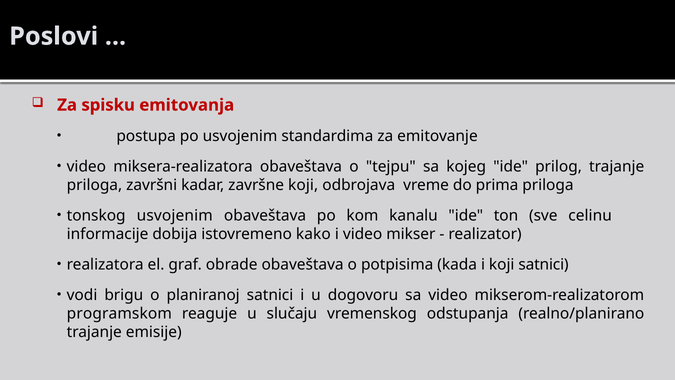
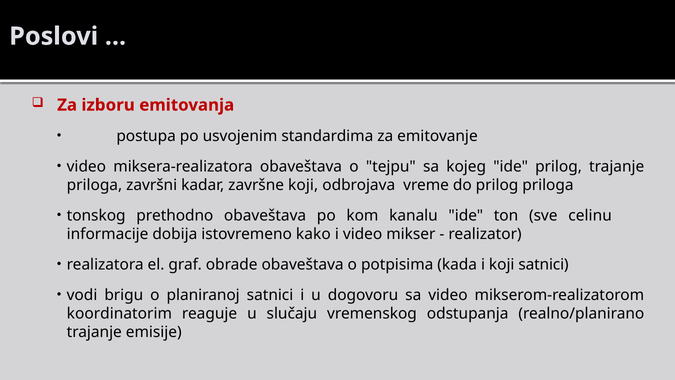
spisku: spisku -> izboru
do prima: prima -> prilog
tonskog usvojenim: usvojenim -> prethodno
programskom: programskom -> koordinatorim
